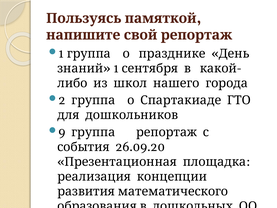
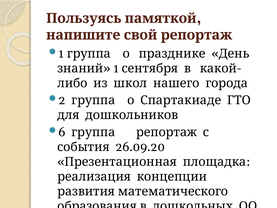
9: 9 -> 6
